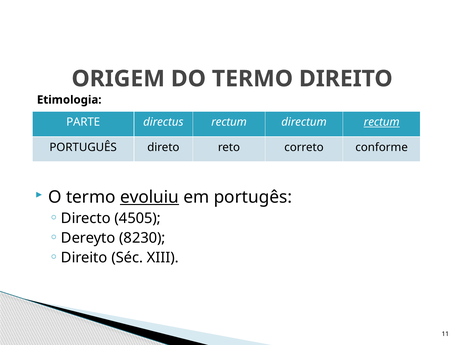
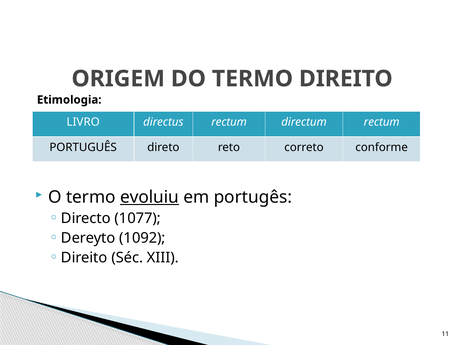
PARTE: PARTE -> LIVRO
rectum at (382, 122) underline: present -> none
4505: 4505 -> 1077
8230: 8230 -> 1092
